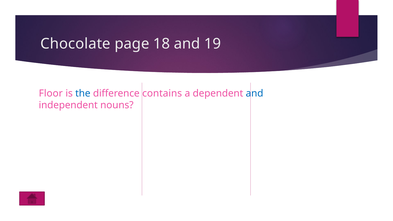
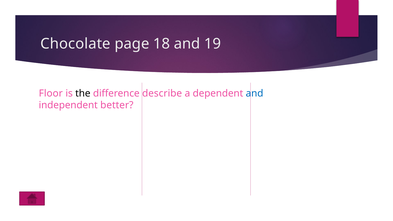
the colour: blue -> black
contains: contains -> describe
nouns: nouns -> better
